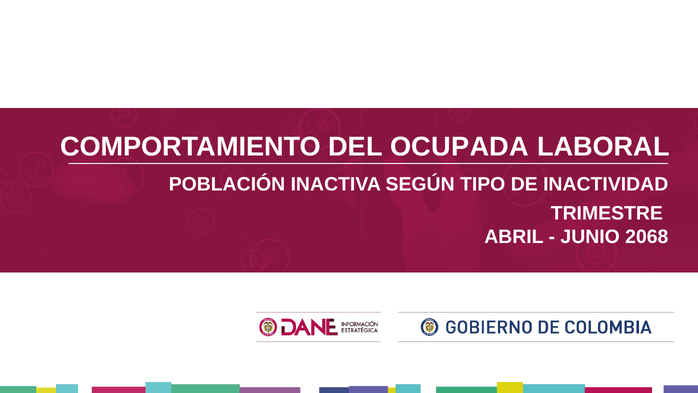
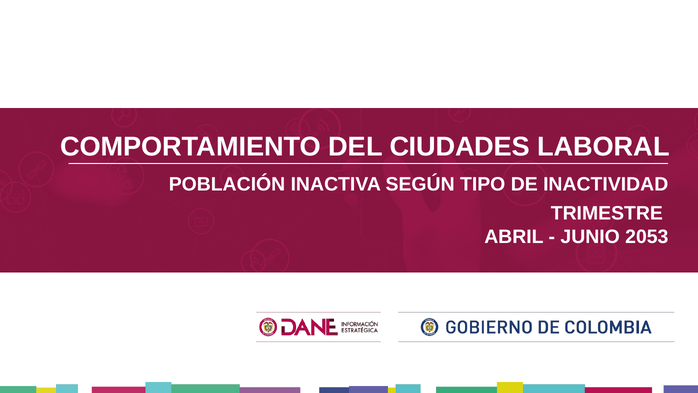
OCUPADA: OCUPADA -> CIUDADES
2068: 2068 -> 2053
